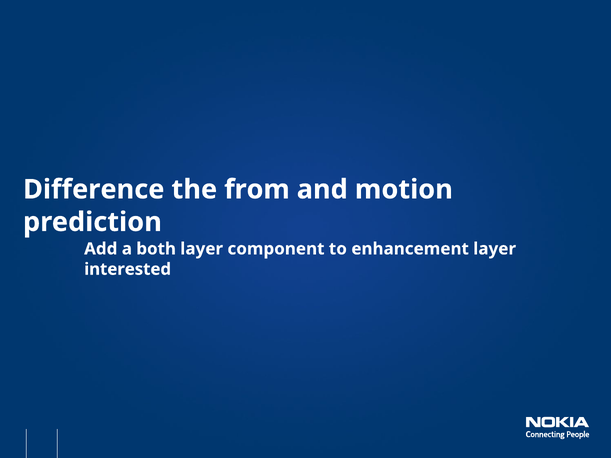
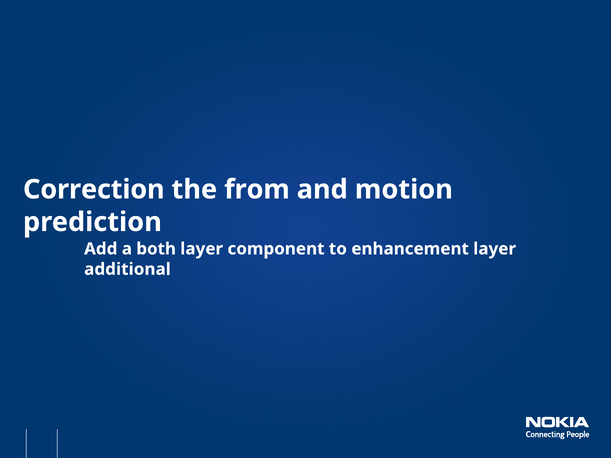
Difference: Difference -> Correction
interested: interested -> additional
